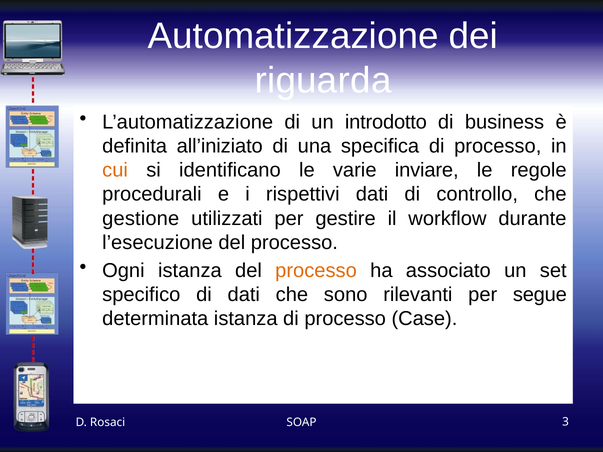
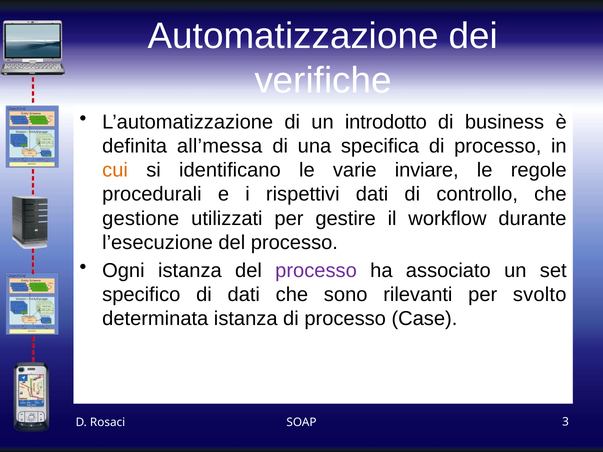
riguarda: riguarda -> verifiche
all’iniziato: all’iniziato -> all’messa
processo at (316, 271) colour: orange -> purple
segue: segue -> svolto
